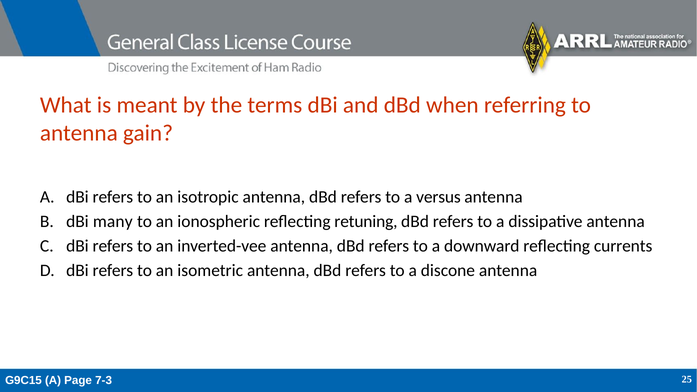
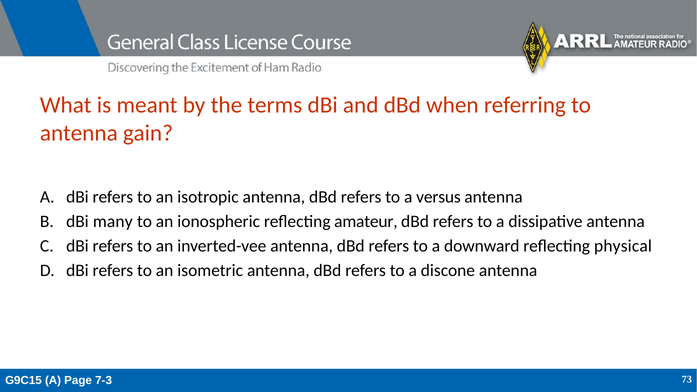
retuning: retuning -> amateur
currents: currents -> physical
25: 25 -> 73
